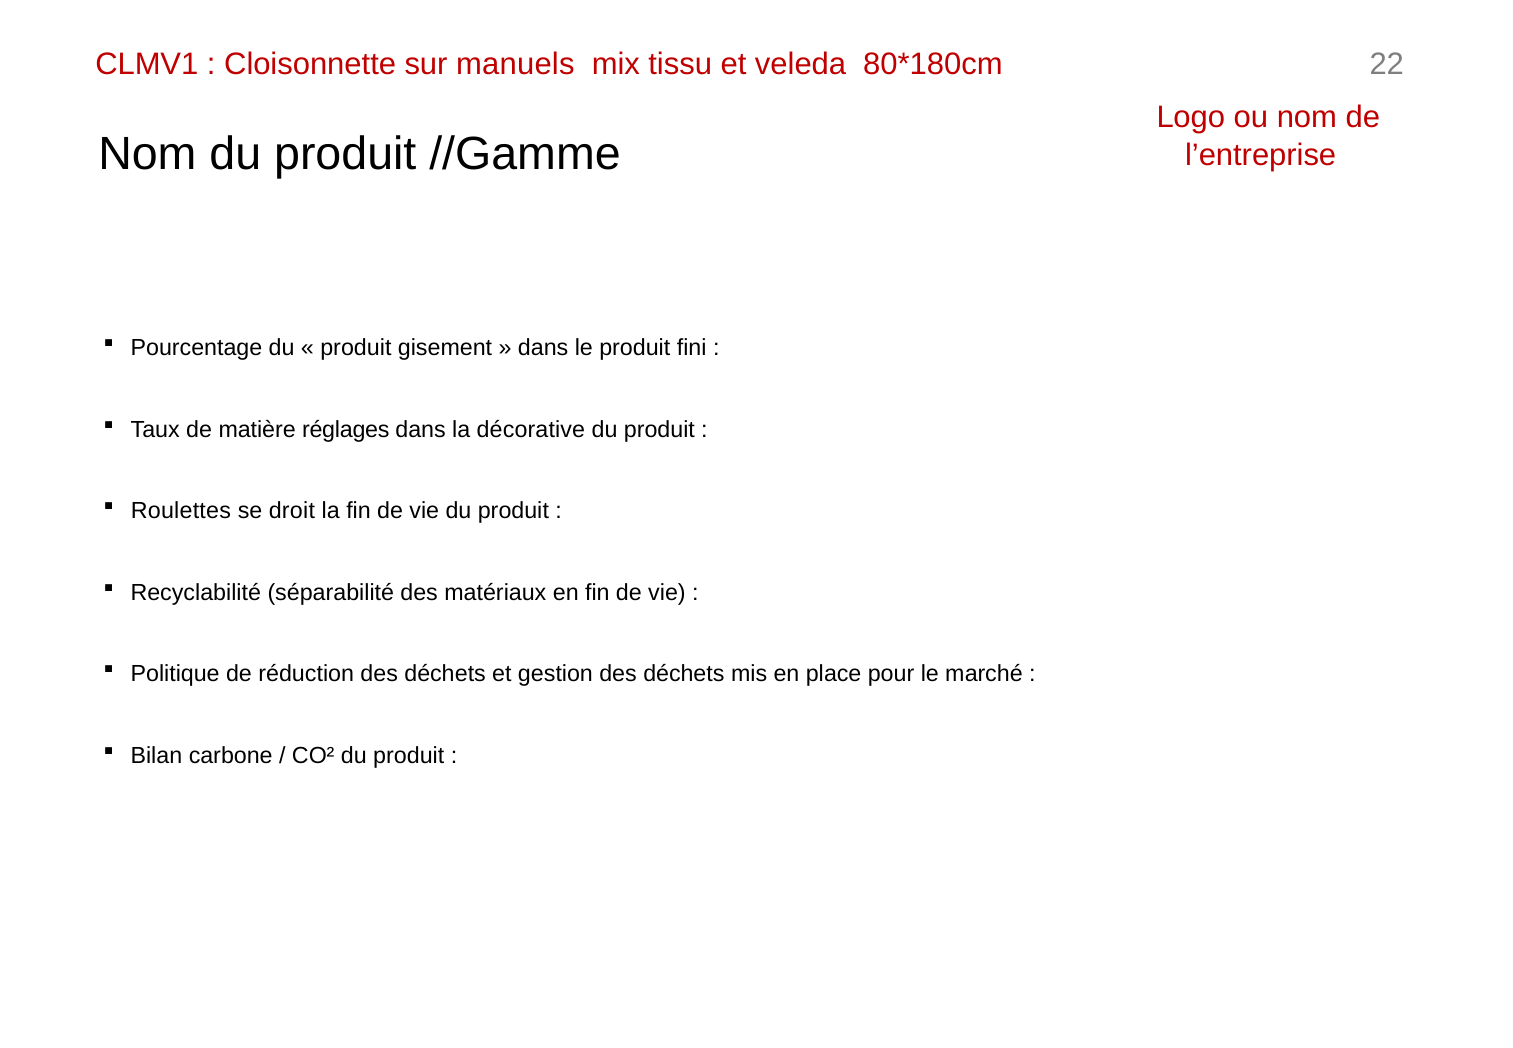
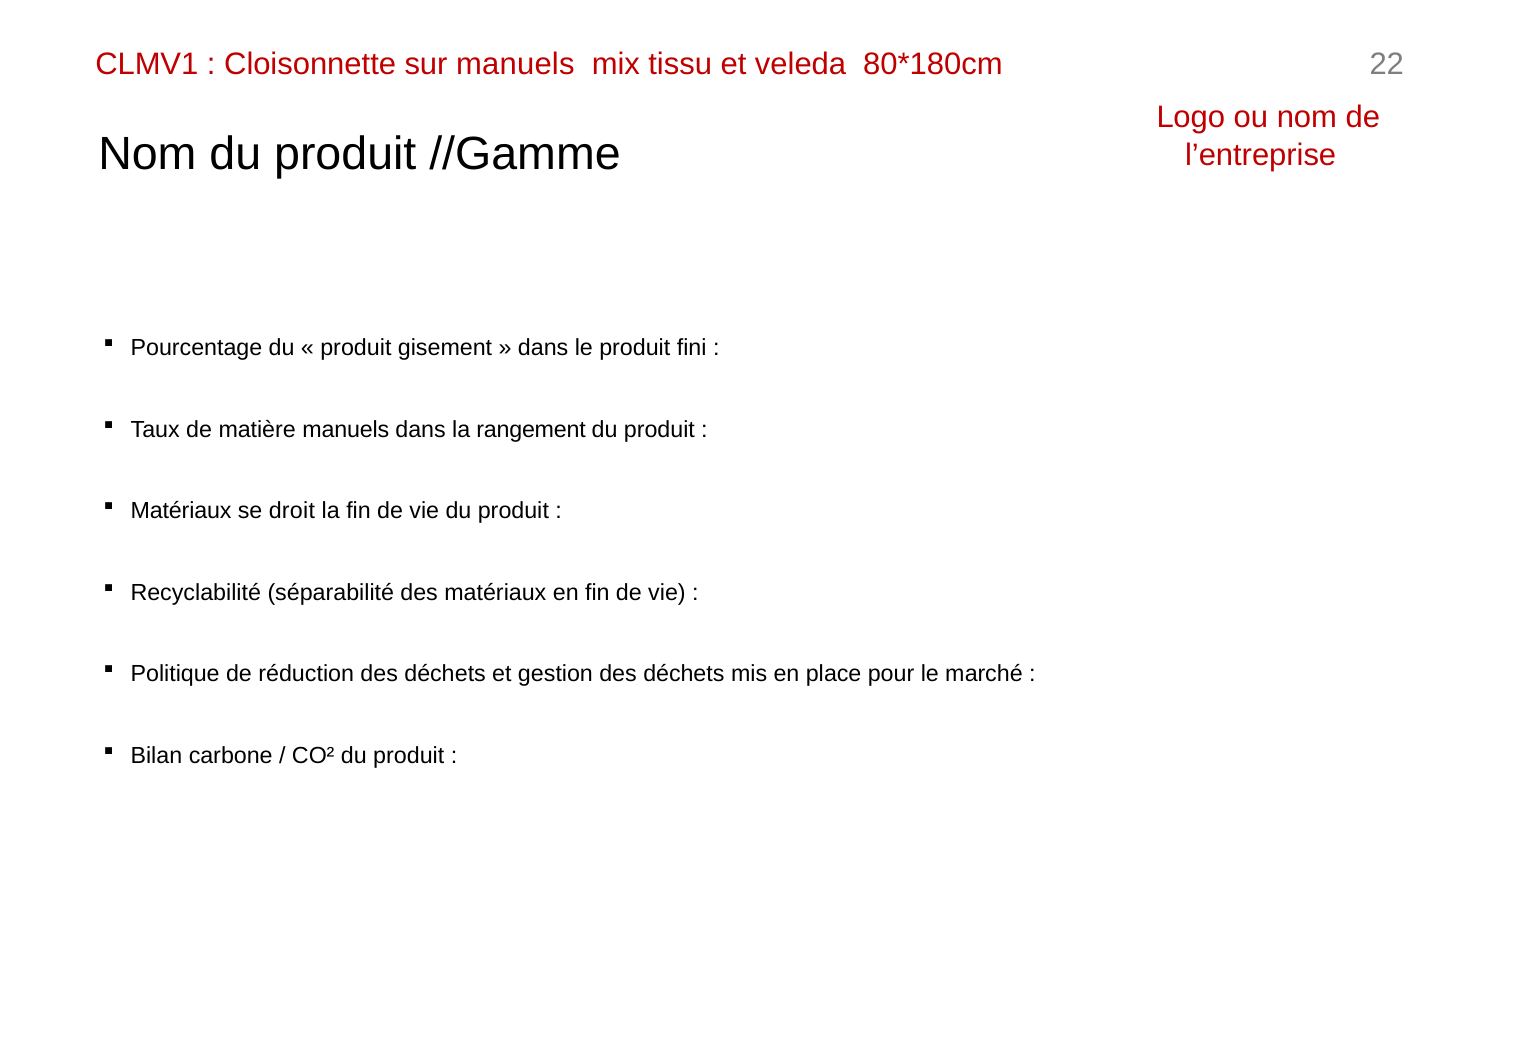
matière réglages: réglages -> manuels
décorative: décorative -> rangement
Roulettes at (181, 511): Roulettes -> Matériaux
